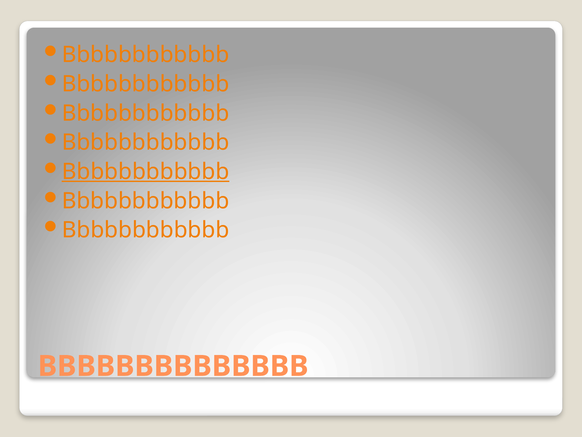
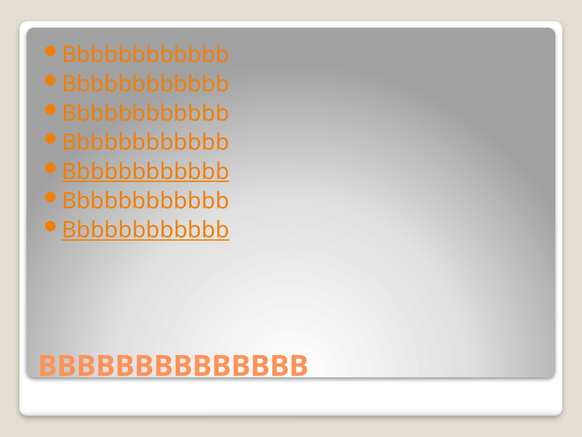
Bbbbbbbbbbbb at (146, 230) underline: none -> present
